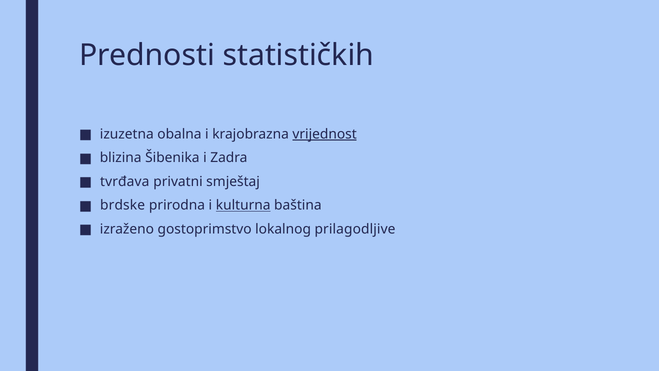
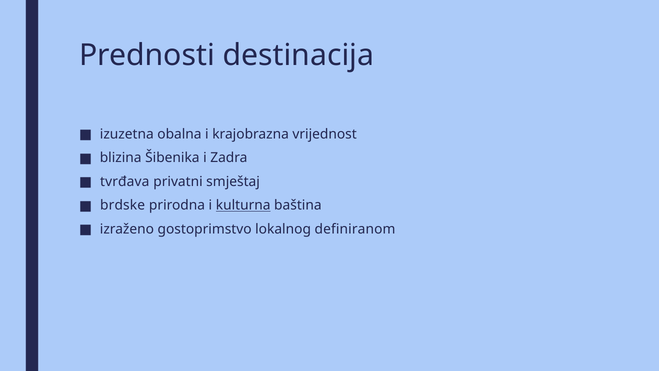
statističkih: statističkih -> destinacija
vrijednost underline: present -> none
prilagodljive: prilagodljive -> definiranom
